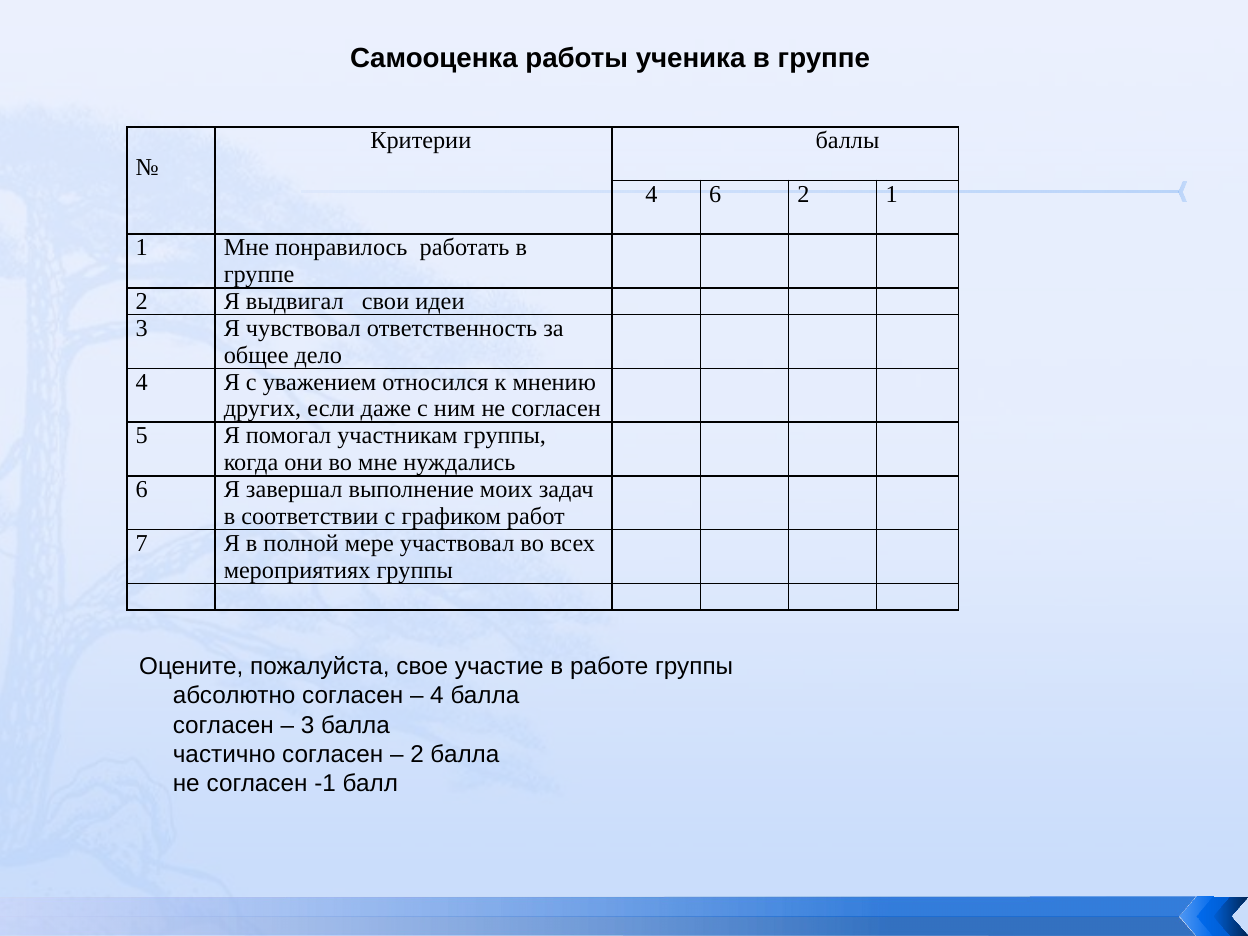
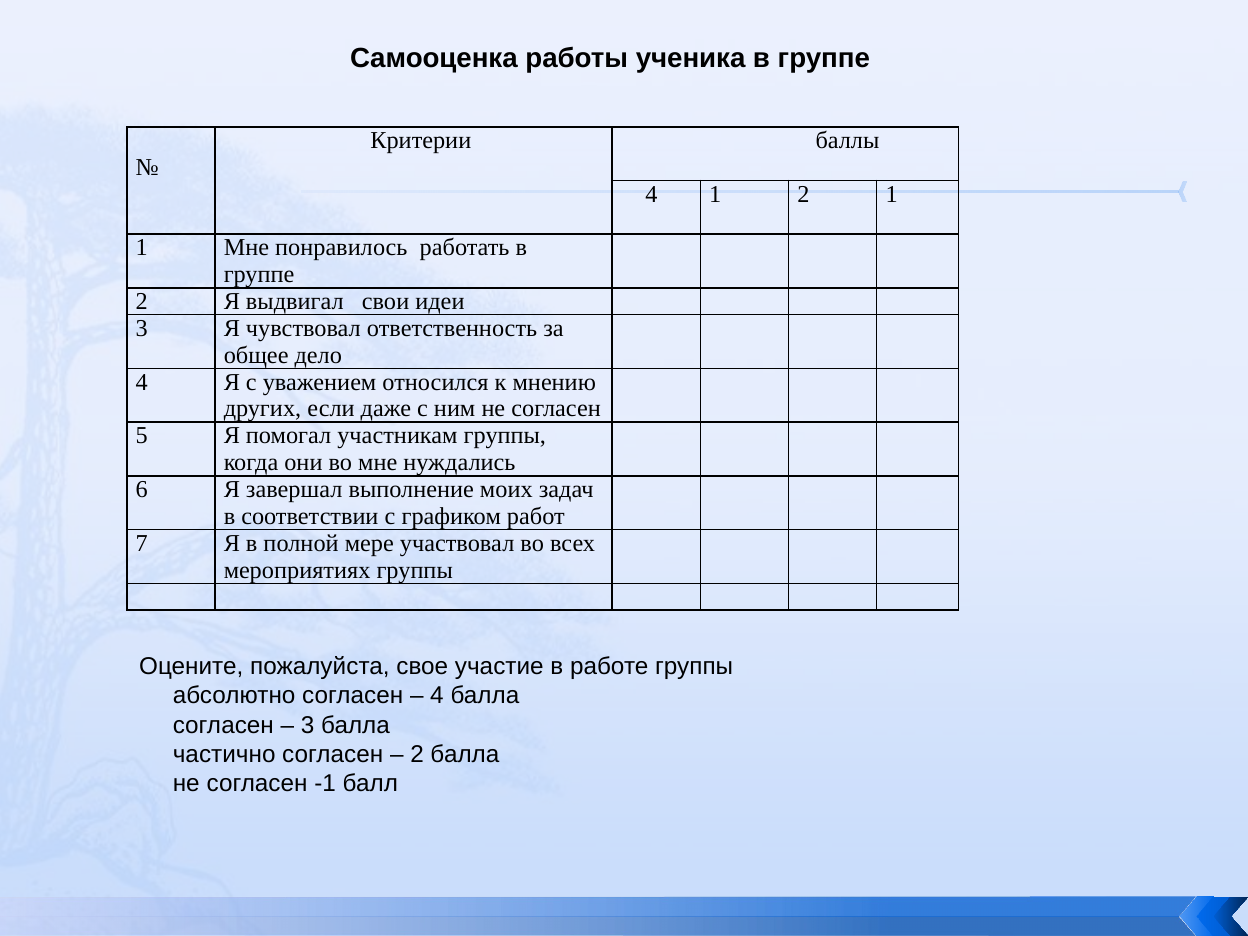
4 6: 6 -> 1
